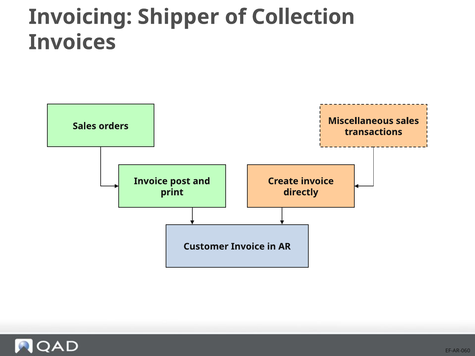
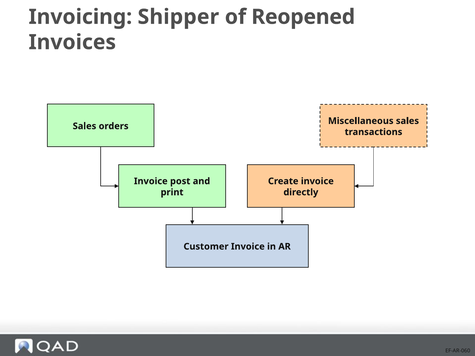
Collection: Collection -> Reopened
